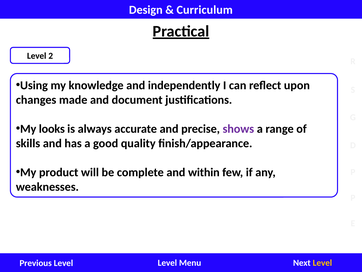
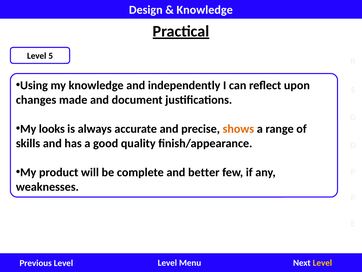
Curriculum at (205, 10): Curriculum -> Knowledge
2: 2 -> 5
shows colour: purple -> orange
within: within -> better
